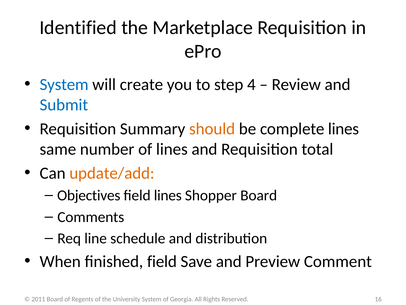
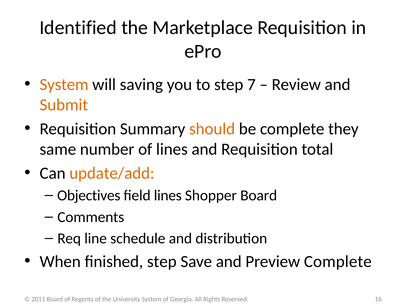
System at (64, 84) colour: blue -> orange
create: create -> saving
4: 4 -> 7
Submit colour: blue -> orange
complete lines: lines -> they
finished field: field -> step
Preview Comment: Comment -> Complete
